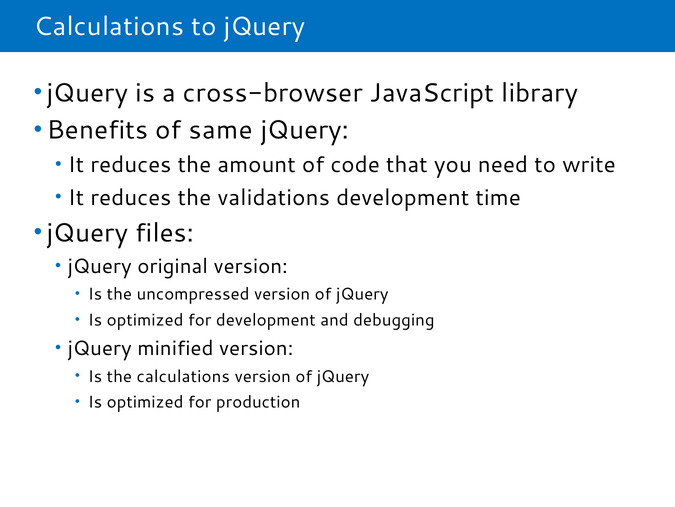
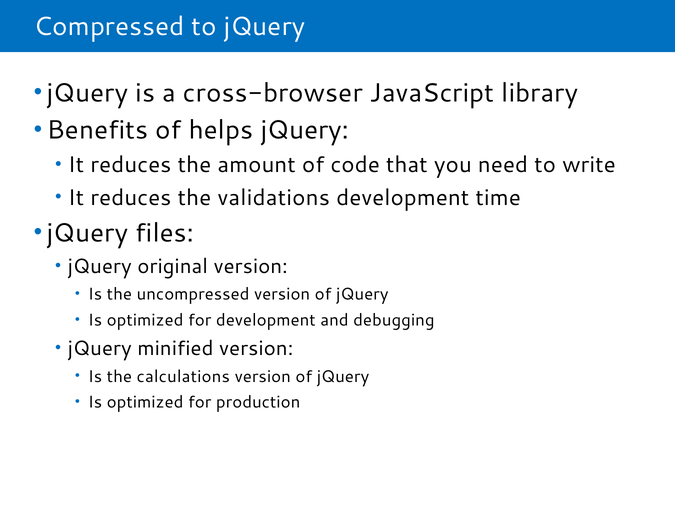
Calculations at (109, 27): Calculations -> Compressed
same: same -> helps
